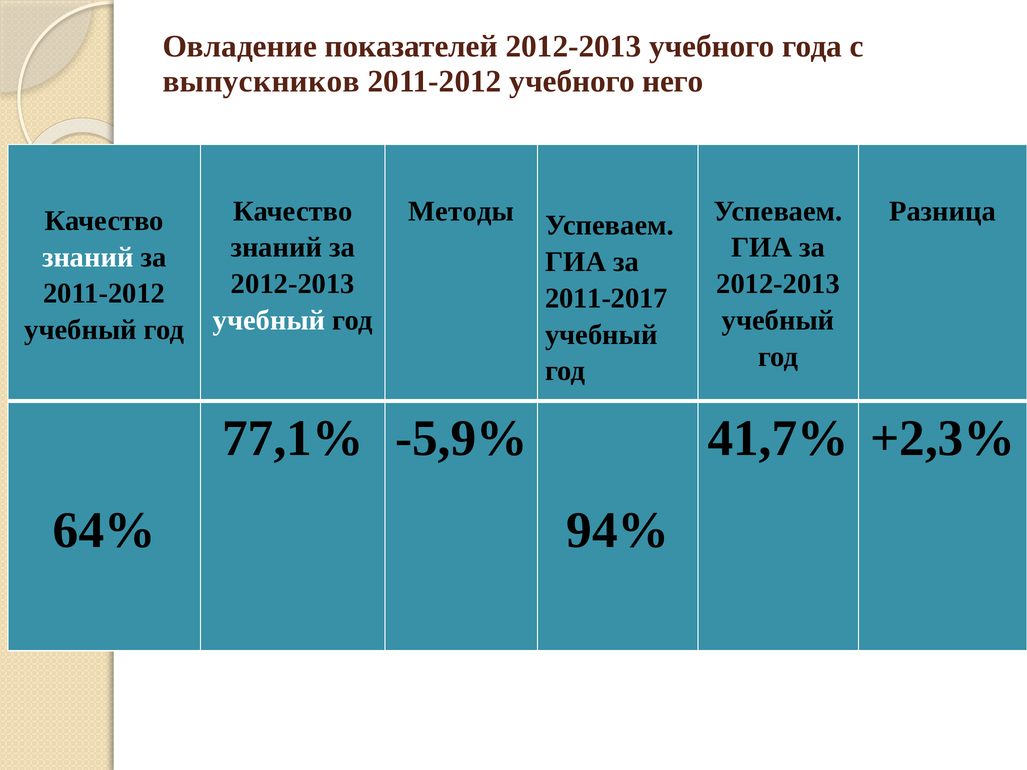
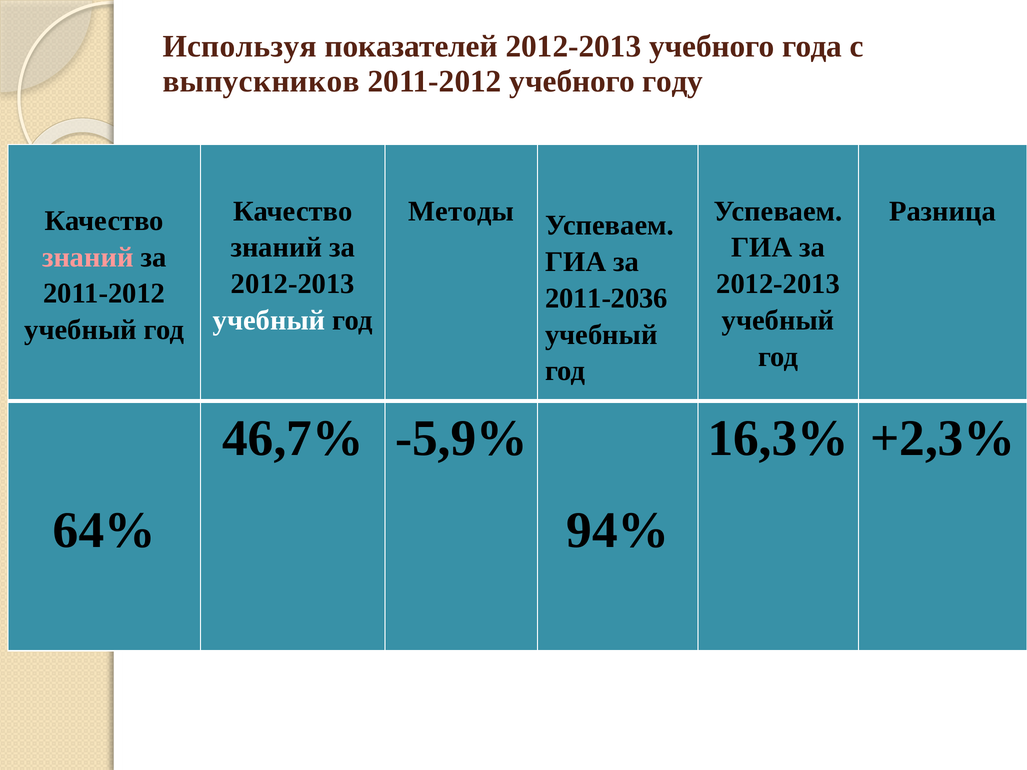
Овладение: Овладение -> Используя
него: него -> году
знаний at (88, 257) colour: white -> pink
2011-2017: 2011-2017 -> 2011-2036
77,1%: 77,1% -> 46,7%
41,7%: 41,7% -> 16,3%
